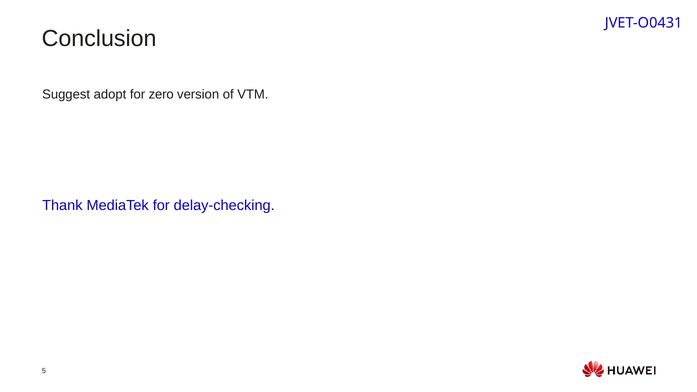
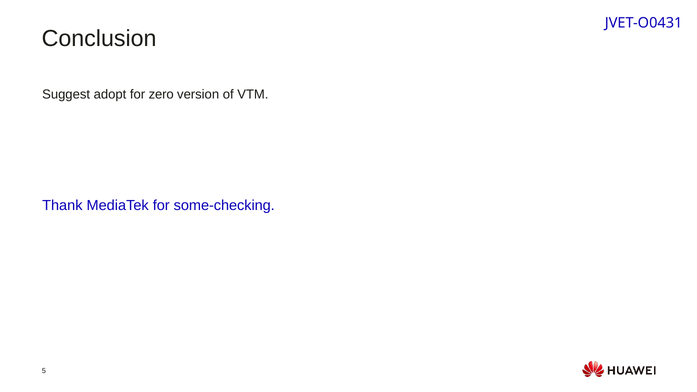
delay-checking: delay-checking -> some-checking
